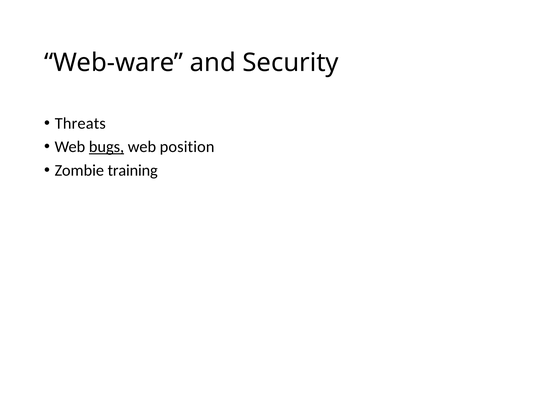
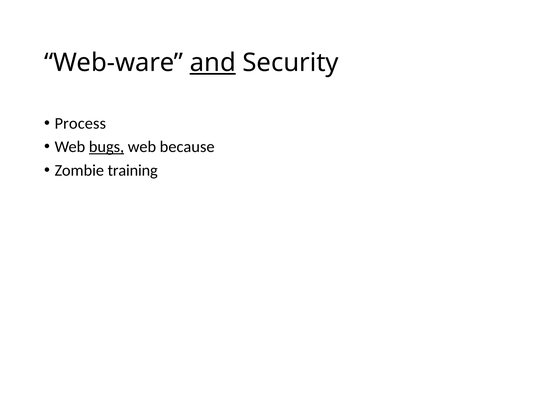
and underline: none -> present
Threats: Threats -> Process
position: position -> because
